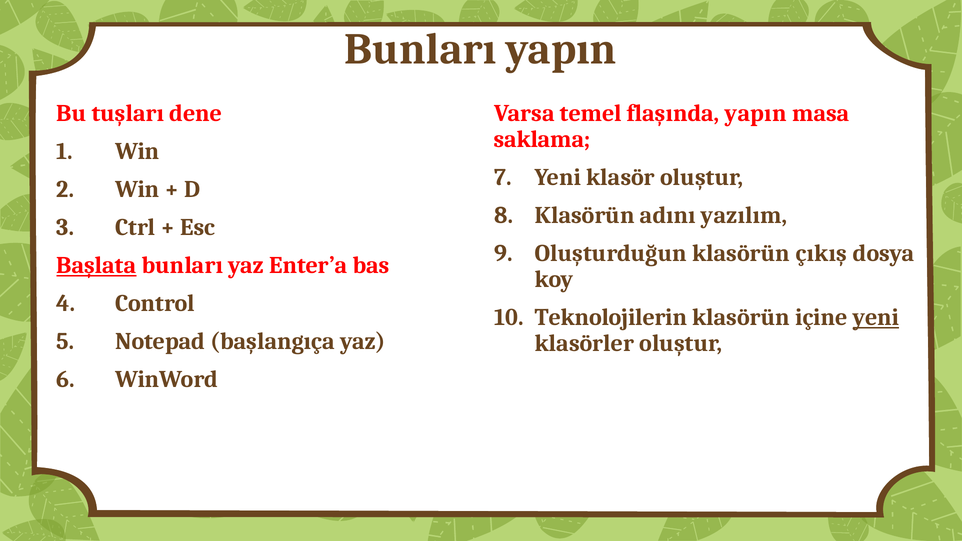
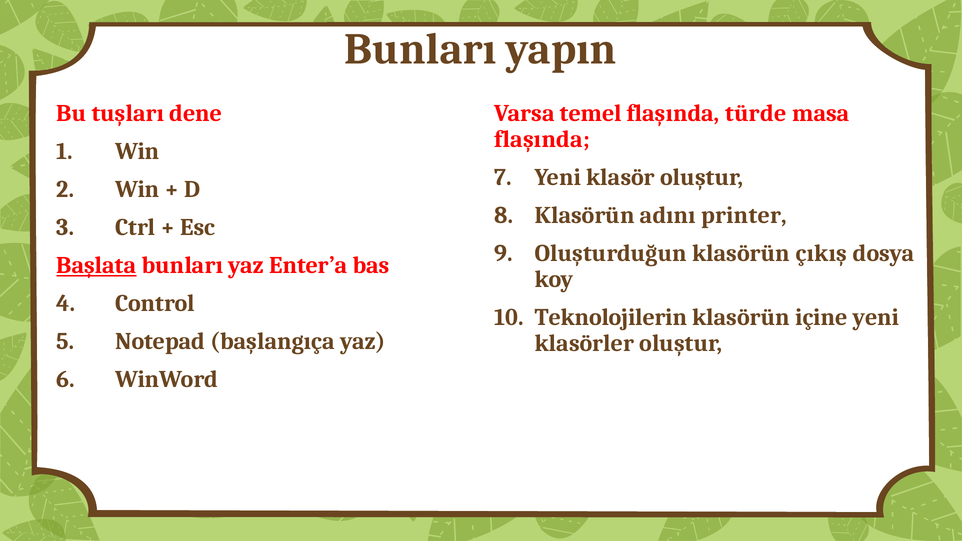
flaşında yapın: yapın -> türde
saklama at (542, 139): saklama -> flaşında
yazılım: yazılım -> printer
yeni at (876, 317) underline: present -> none
